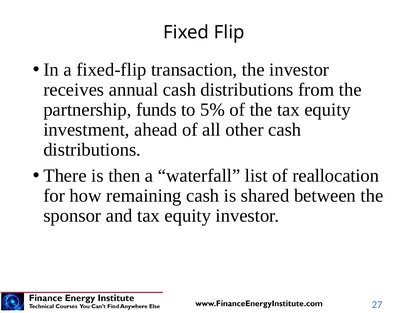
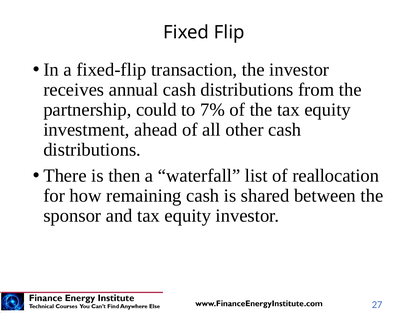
funds: funds -> could
5%: 5% -> 7%
